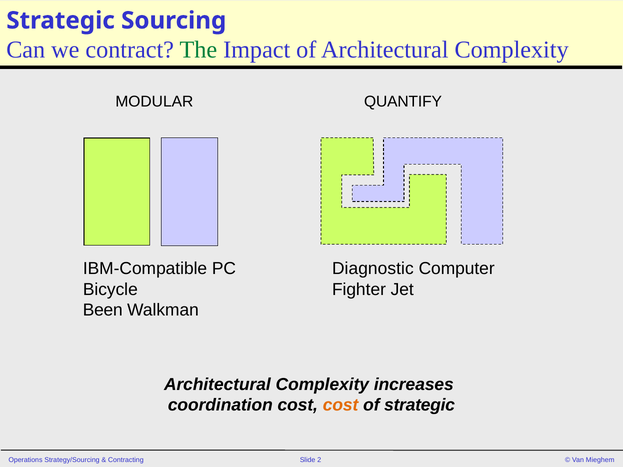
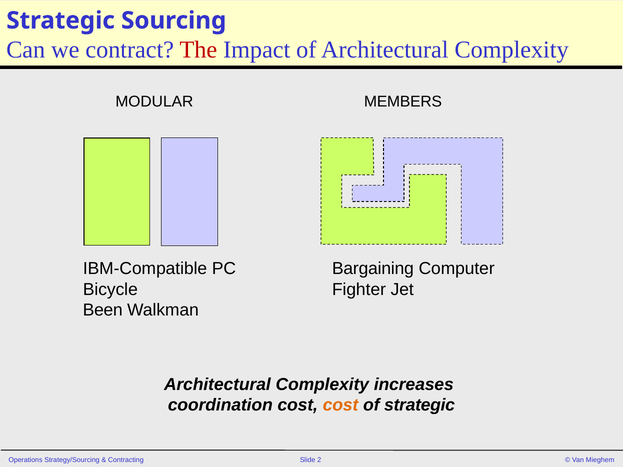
The colour: green -> red
QUANTIFY: QUANTIFY -> MEMBERS
Diagnostic: Diagnostic -> Bargaining
